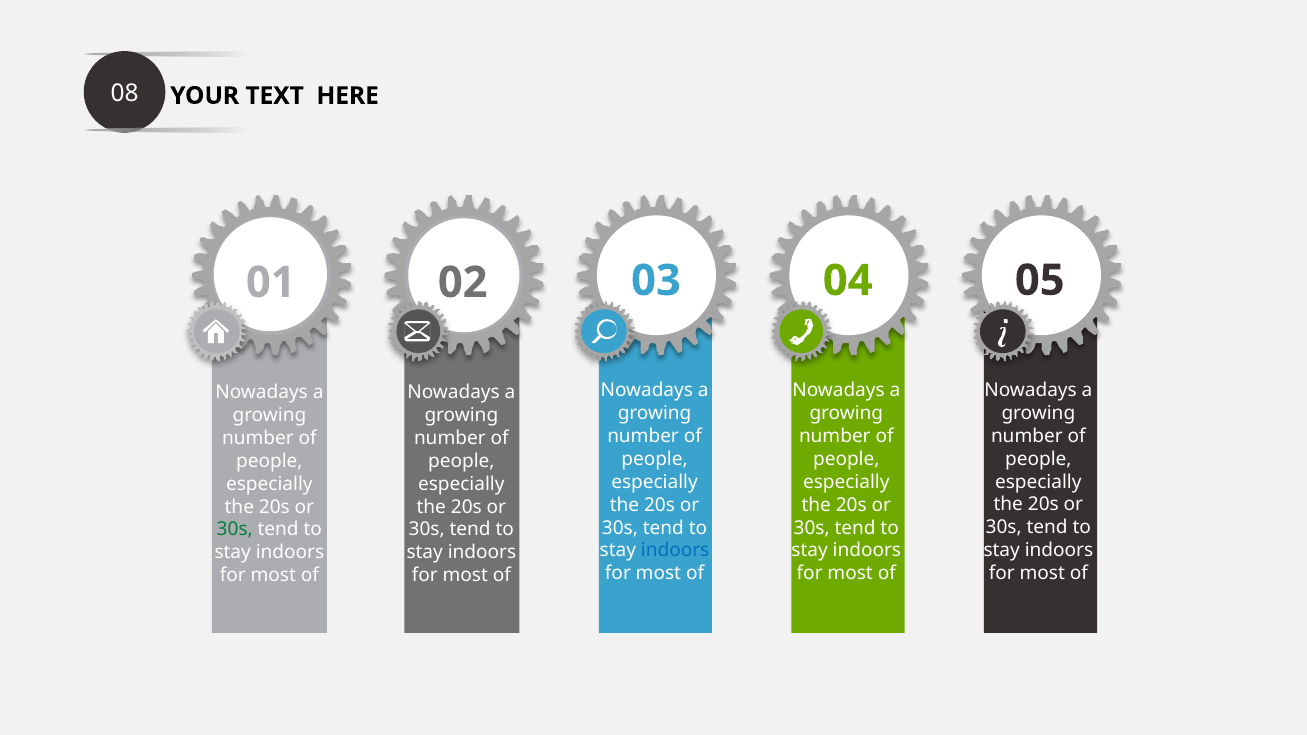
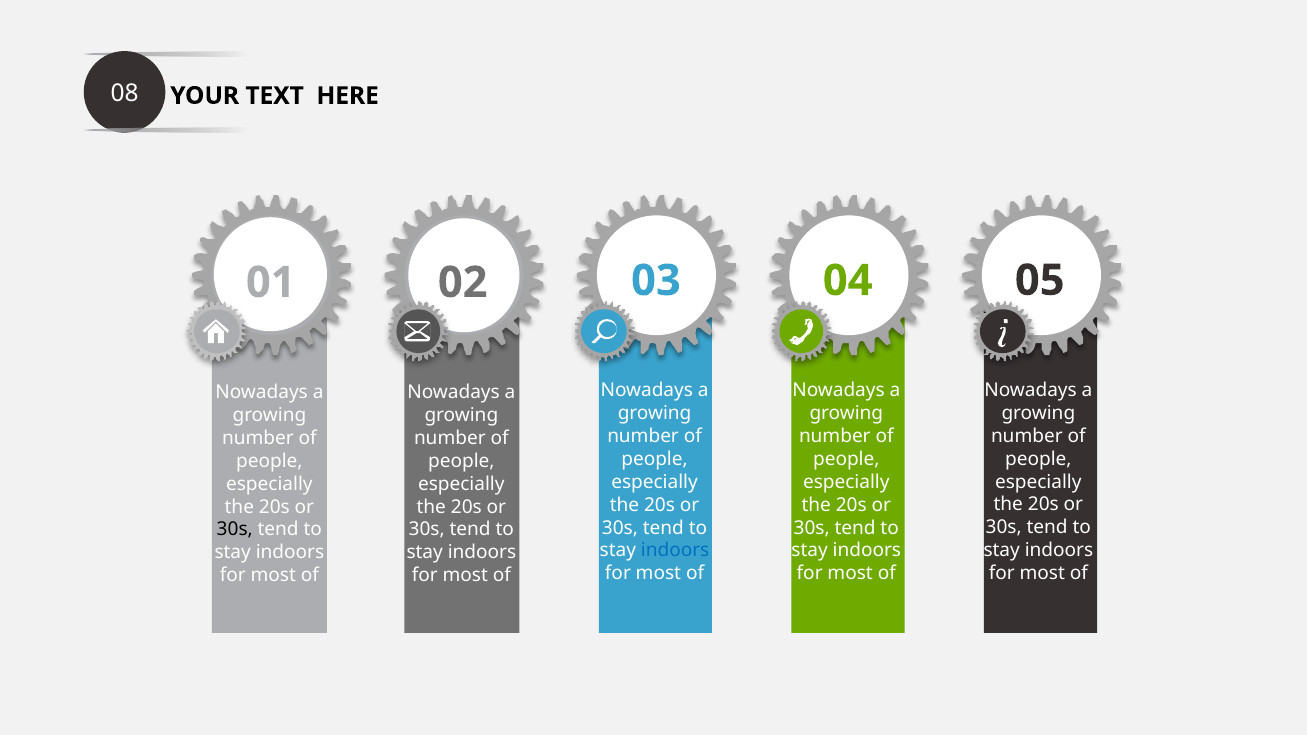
30s at (235, 530) colour: green -> black
